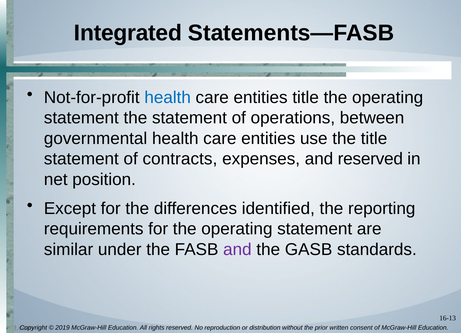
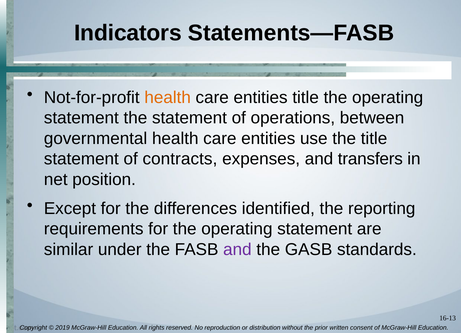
Integrated: Integrated -> Indicators
health at (168, 97) colour: blue -> orange
and reserved: reserved -> transfers
